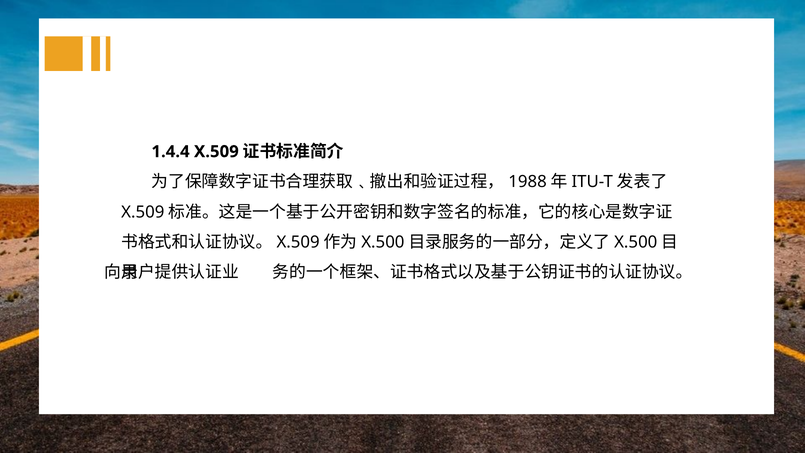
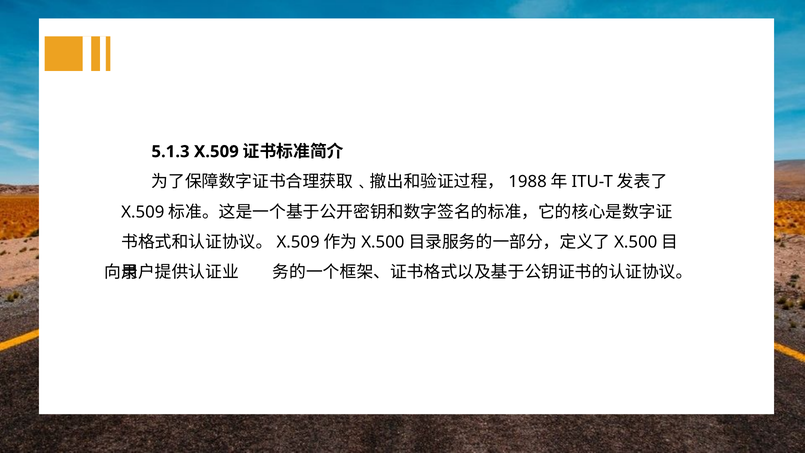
1.4.4: 1.4.4 -> 5.1.3
